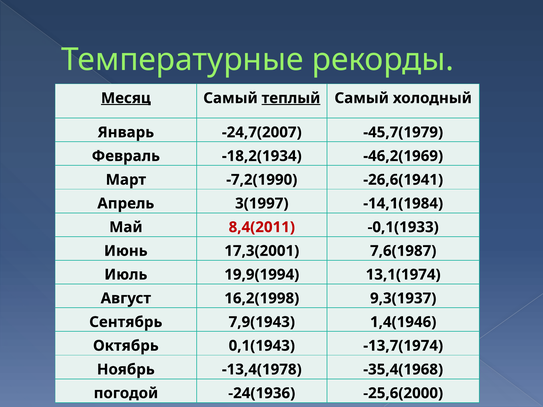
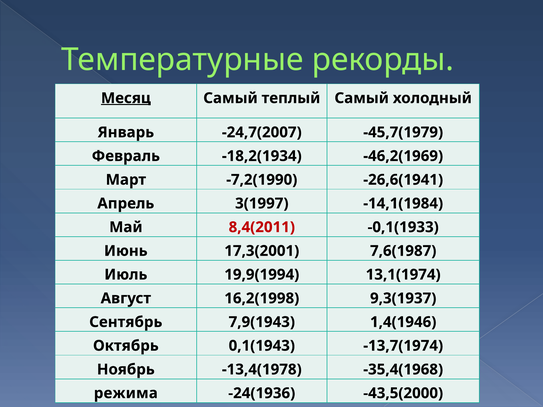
теплый underline: present -> none
погодой: погодой -> режима
-25,6(2000: -25,6(2000 -> -43,5(2000
